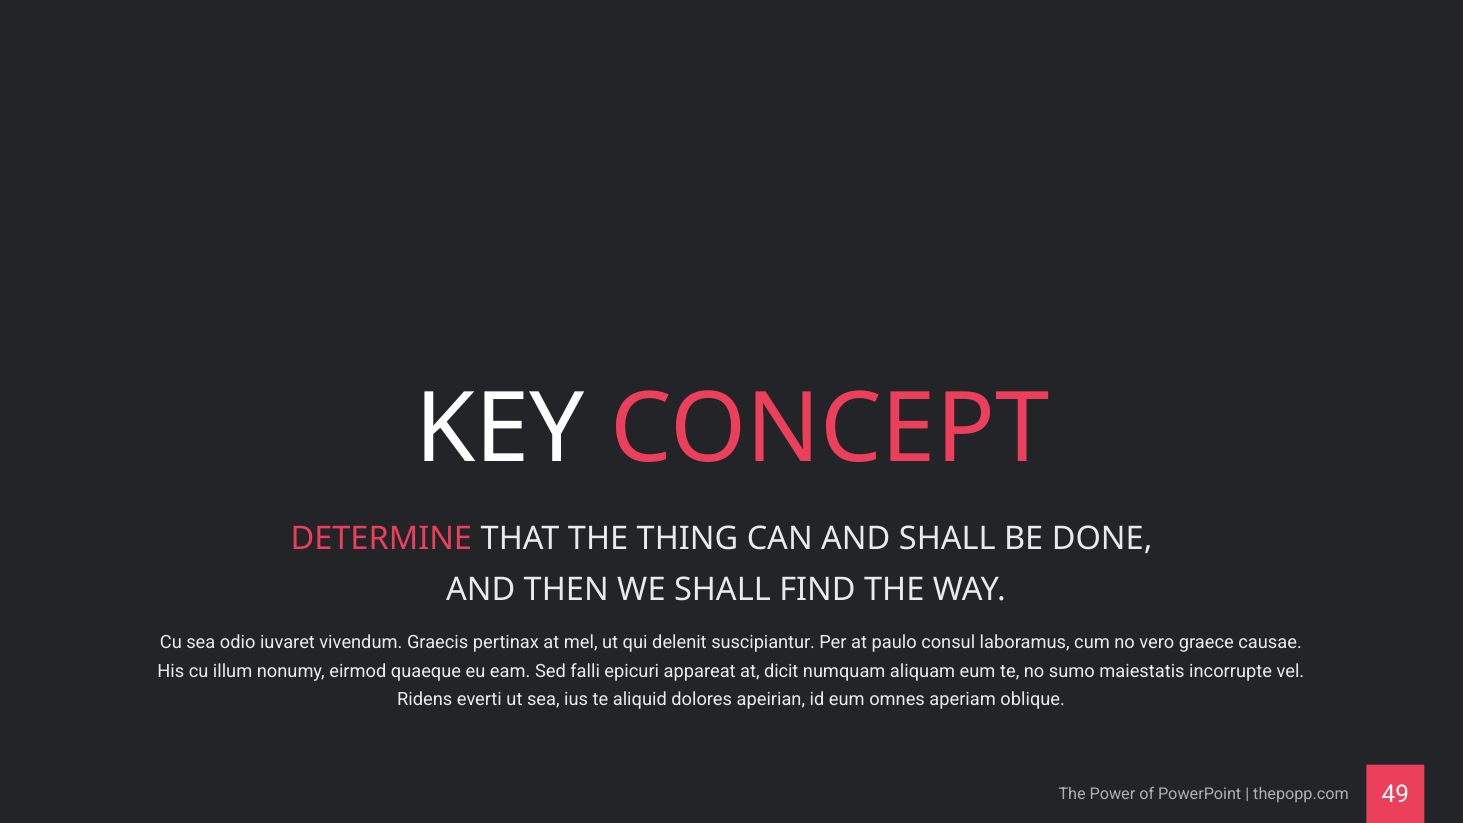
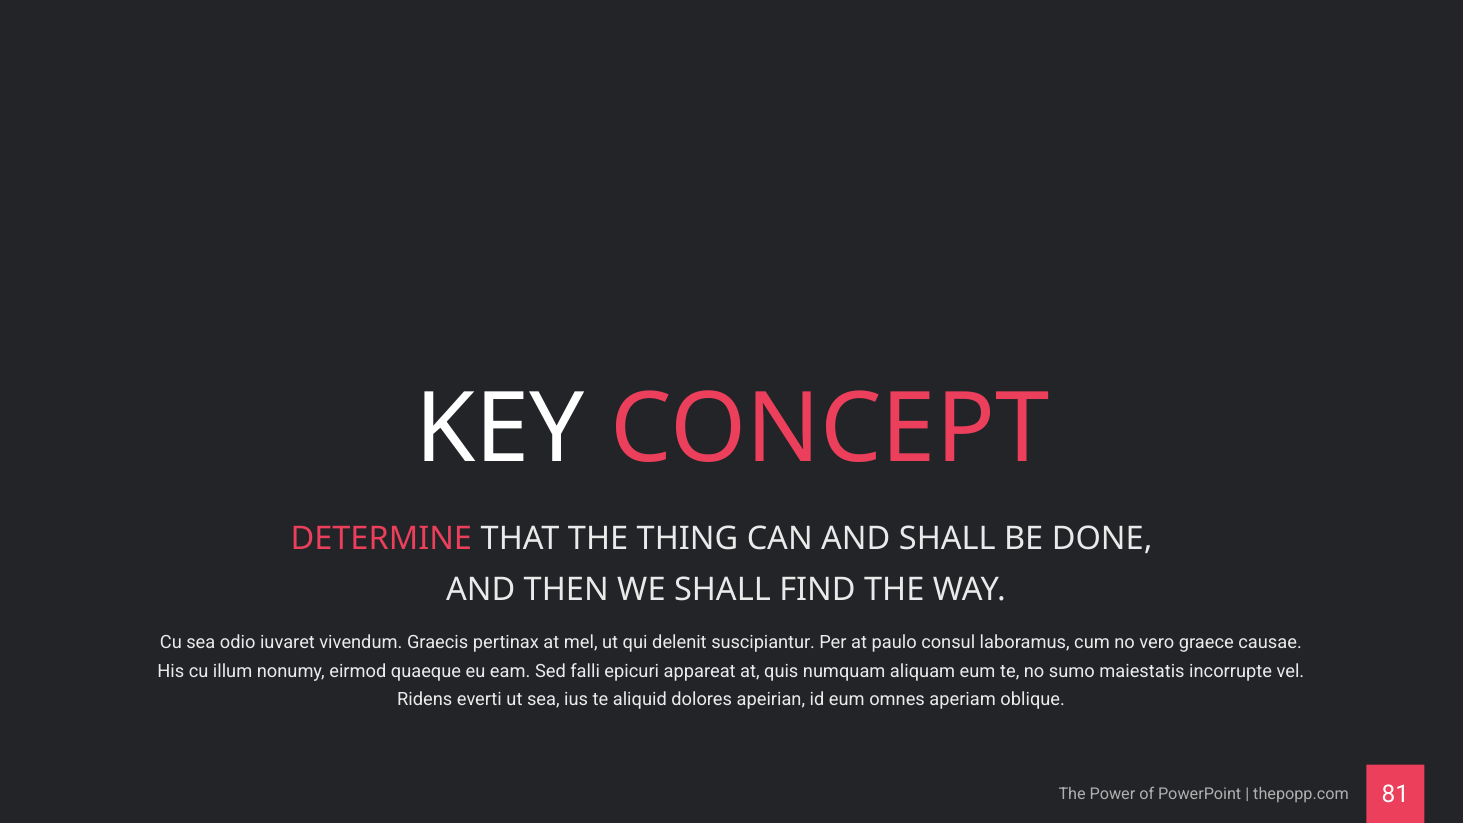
dicit: dicit -> quis
49: 49 -> 81
